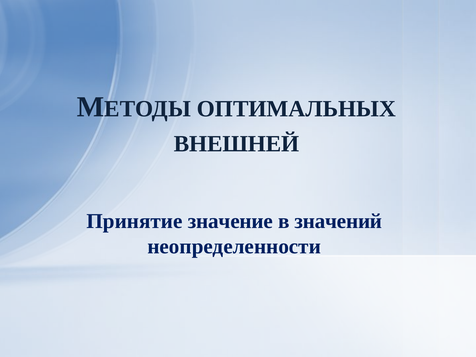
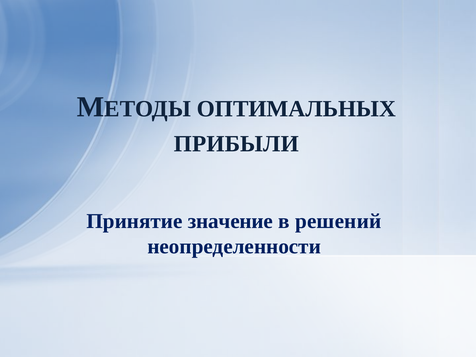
ВНЕШНЕЙ: ВНЕШНЕЙ -> ПРИБЫЛИ
значений: значений -> решений
